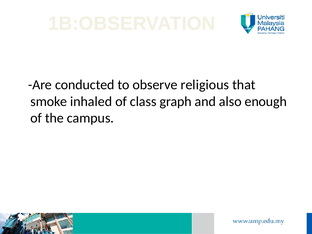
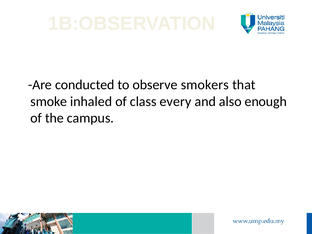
religious: religious -> smokers
graph: graph -> every
